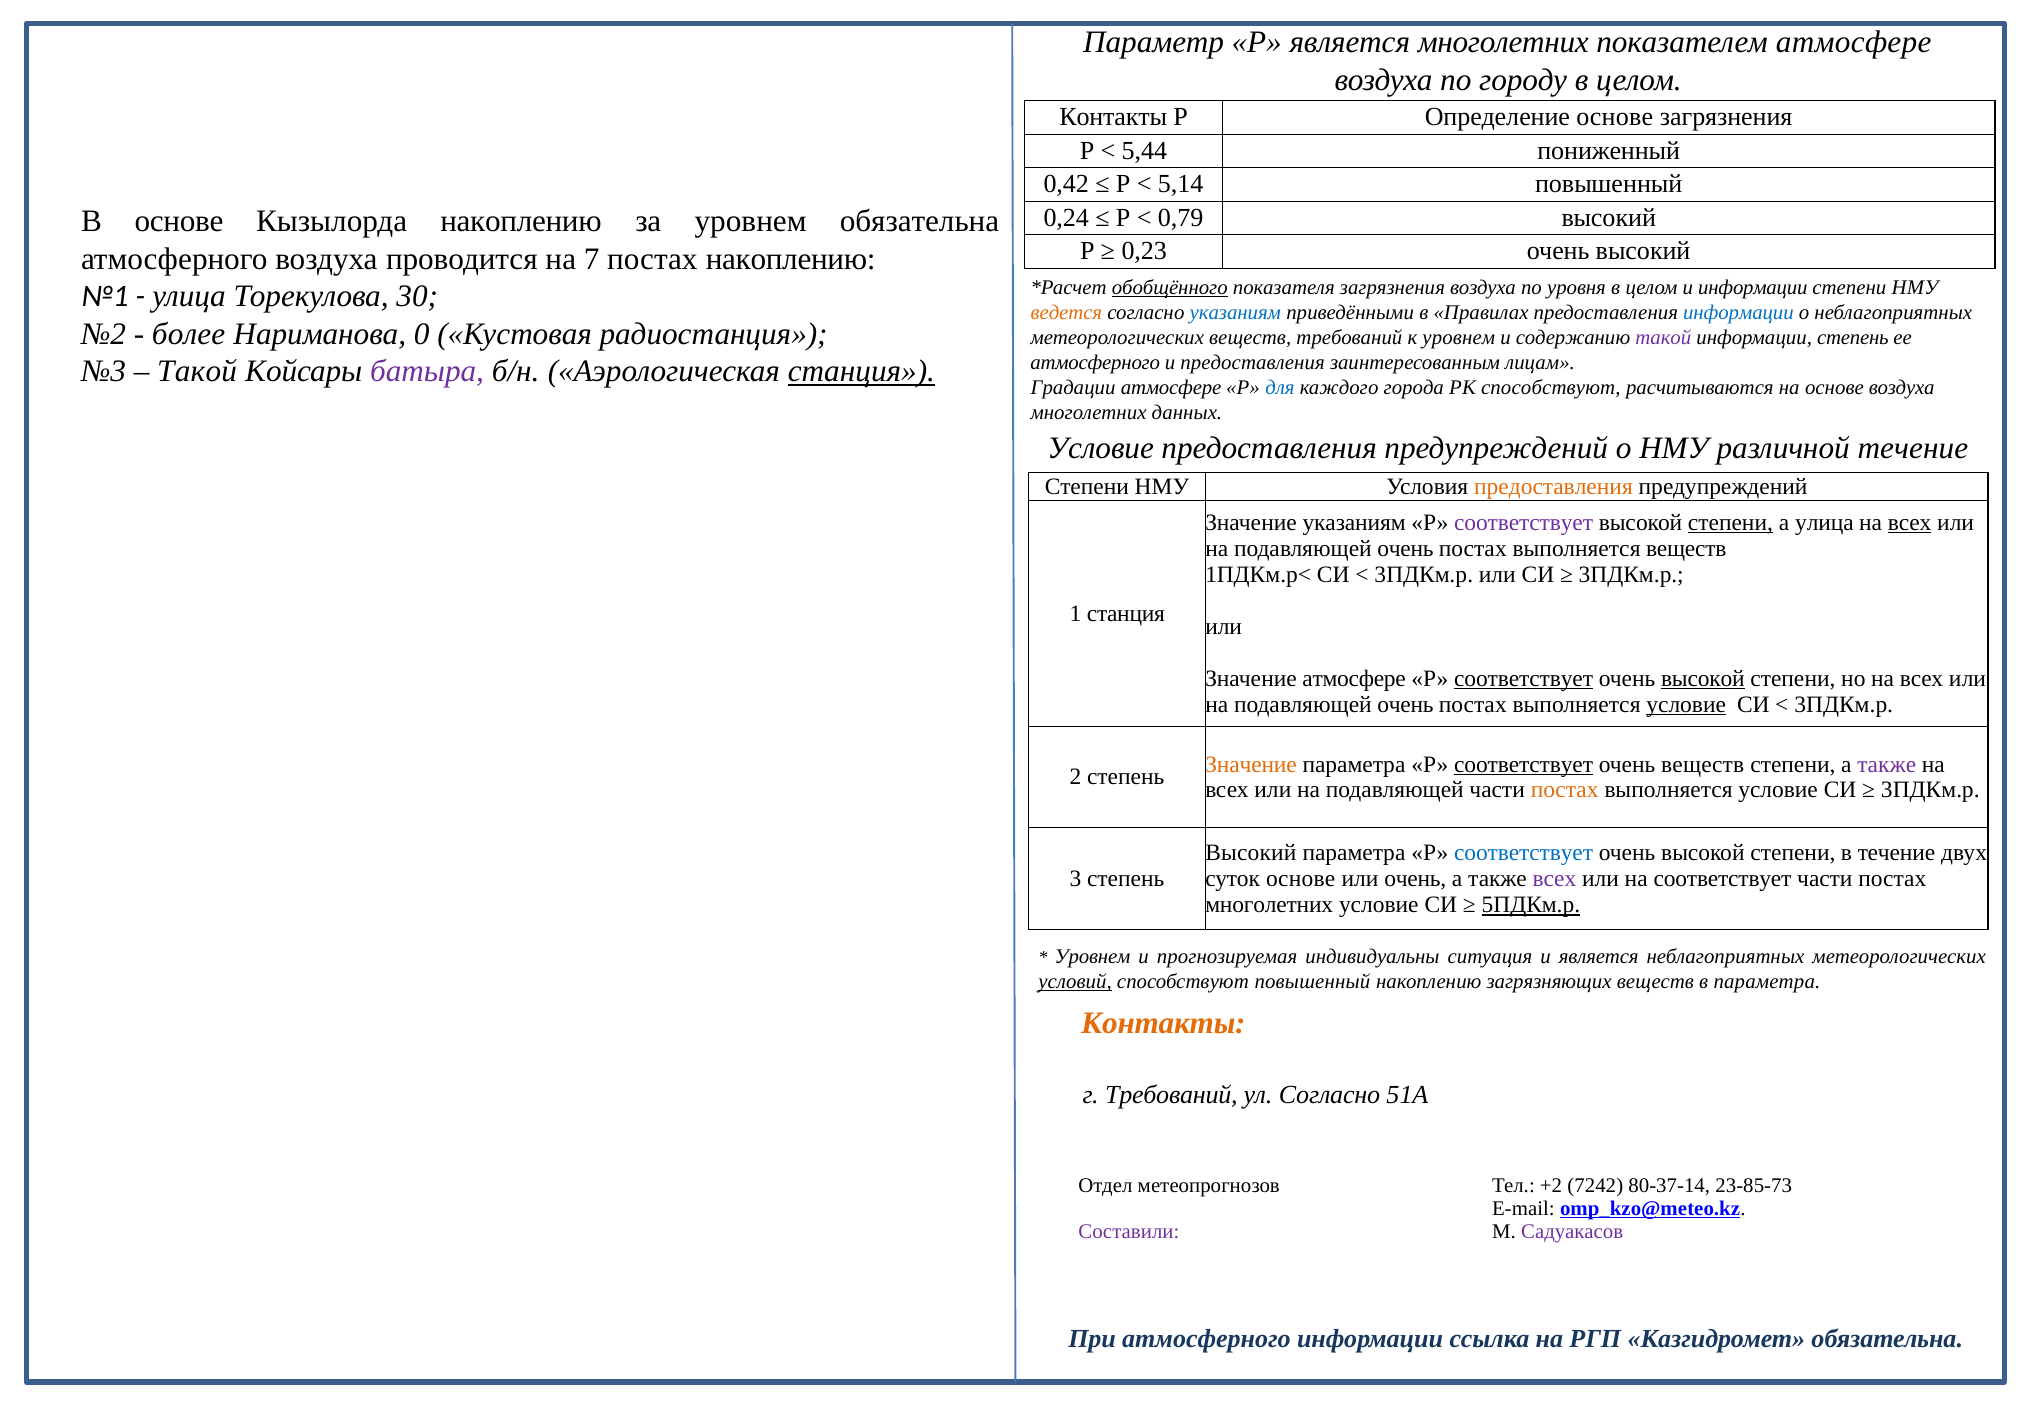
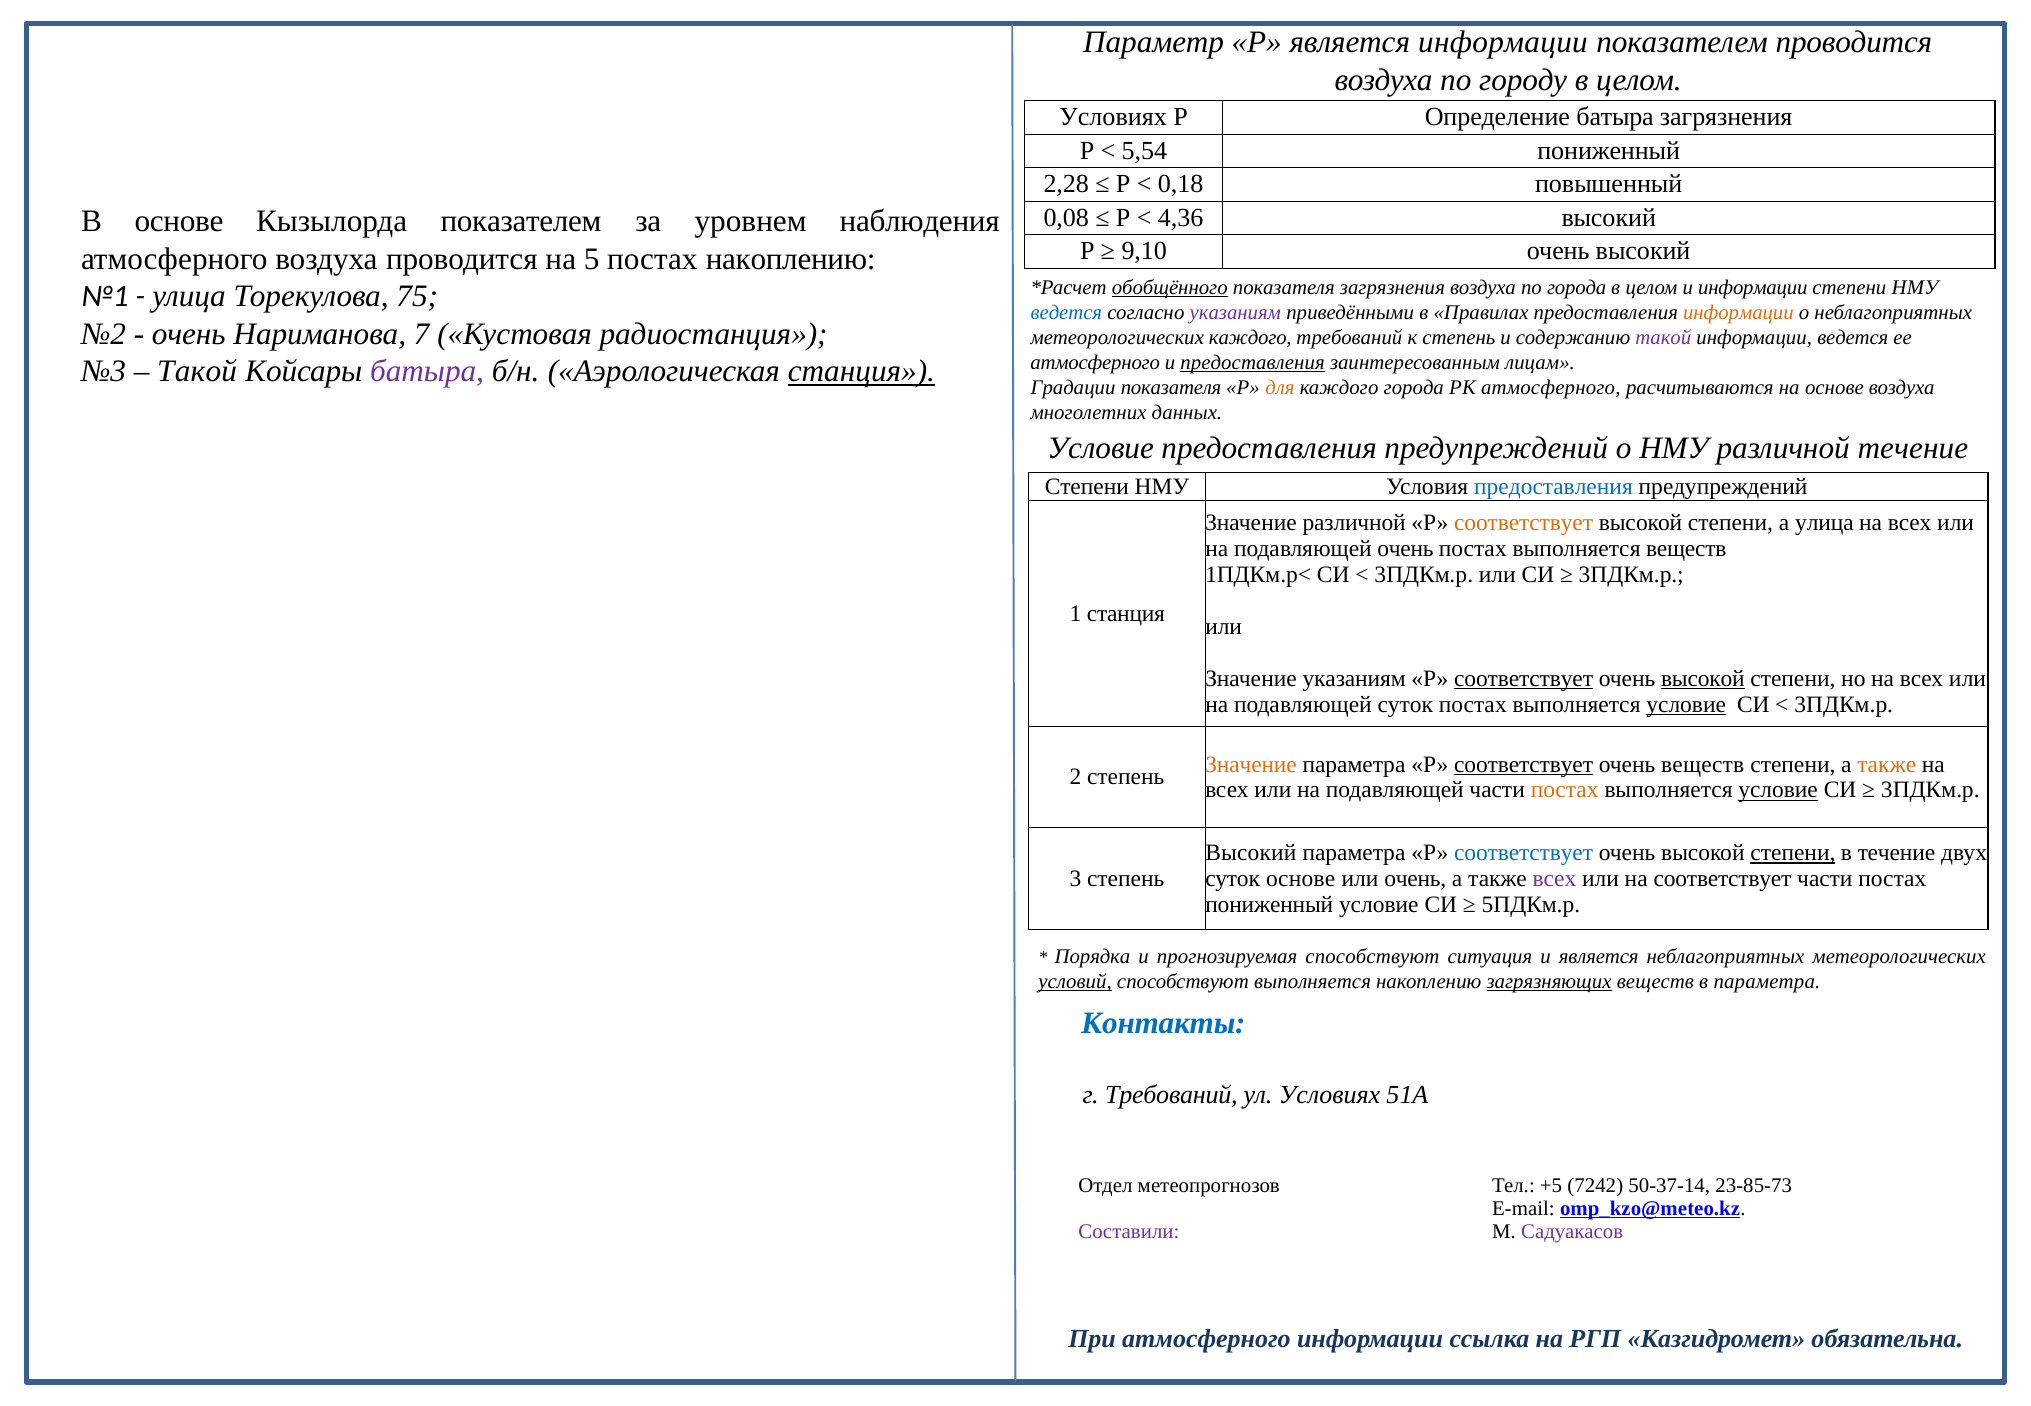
является многолетних: многолетних -> информации
показателем атмосфере: атмосфере -> проводится
Контакты at (1113, 117): Контакты -> Условиях
Определение основе: основе -> батыра
5,44: 5,44 -> 5,54
0,42: 0,42 -> 2,28
5,14: 5,14 -> 0,18
0,24: 0,24 -> 0,08
0,79: 0,79 -> 4,36
Кызылорда накоплению: накоплению -> показателем
уровнем обязательна: обязательна -> наблюдения
0,23: 0,23 -> 9,10
7: 7 -> 5
по уровня: уровня -> города
30: 30 -> 75
ведется at (1066, 313) colour: orange -> blue
указаниям at (1235, 313) colour: blue -> purple
информации at (1738, 313) colour: blue -> orange
более at (189, 334): более -> очень
0: 0 -> 7
метеорологических веществ: веществ -> каждого
к уровнем: уровнем -> степень
информации степень: степень -> ведется
предоставления at (1253, 363) underline: none -> present
Градации атмосфере: атмосфере -> показателя
для colour: blue -> orange
РК способствуют: способствуют -> атмосферного
предоставления at (1553, 487) colour: orange -> blue
Значение указаниям: указаниям -> различной
соответствует at (1524, 523) colour: purple -> orange
степени at (1730, 523) underline: present -> none
всех at (1910, 523) underline: present -> none
Значение атмосфере: атмосфере -> указаниям
очень at (1405, 705): очень -> суток
также at (1887, 764) colour: purple -> orange
условие at (1778, 790) underline: none -> present
степени at (1793, 853) underline: none -> present
многолетних at (1269, 905): многолетних -> пониженный
5ПДКм.р underline: present -> none
Уровнем at (1093, 956): Уровнем -> Порядка
прогнозируемая индивидуальны: индивидуальны -> способствуют
способствуют повышенный: повышенный -> выполняется
загрязняющих underline: none -> present
Контакты at (1163, 1024) colour: orange -> blue
ул Согласно: Согласно -> Условиях
+2: +2 -> +5
80-37-14: 80-37-14 -> 50-37-14
